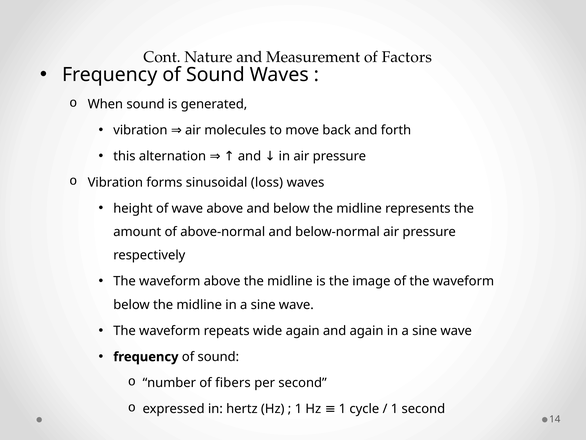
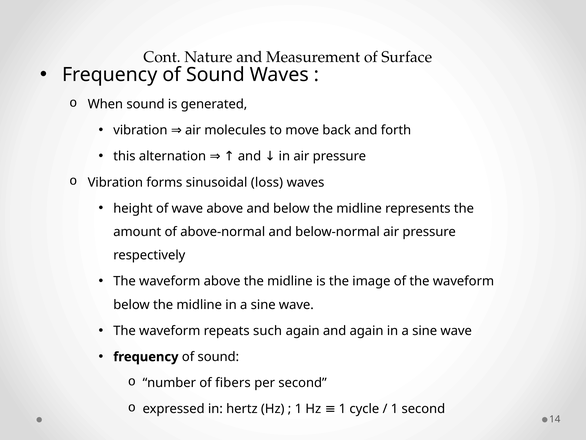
Factors: Factors -> Surface
wide: wide -> such
